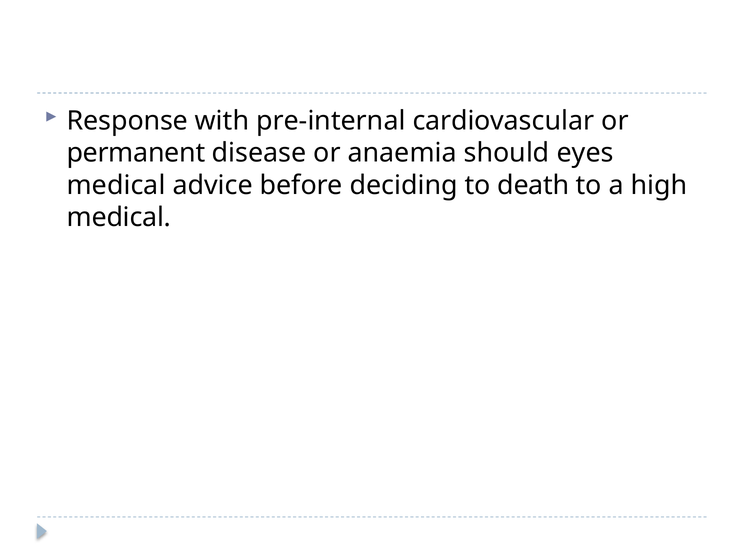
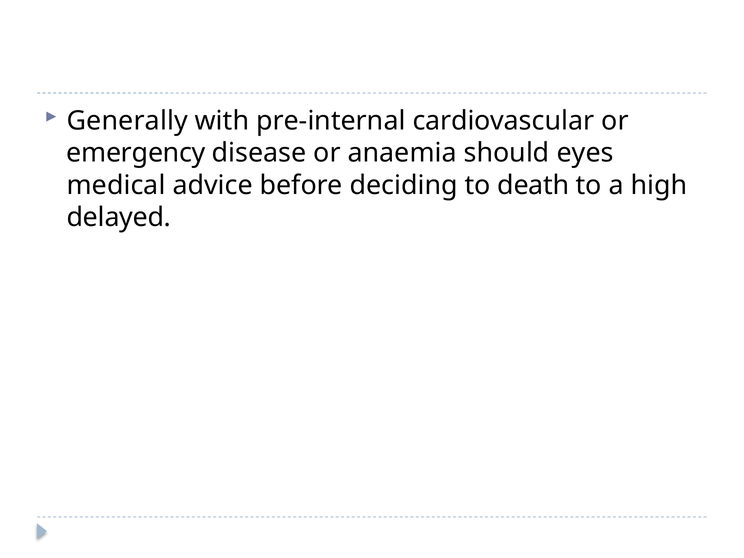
Response: Response -> Generally
permanent: permanent -> emergency
medical at (119, 218): medical -> delayed
